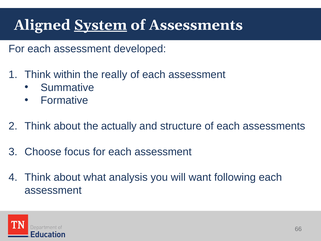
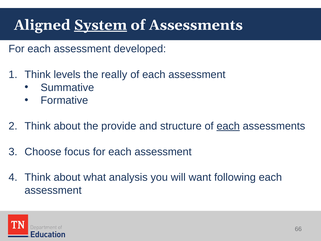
within: within -> levels
actually: actually -> provide
each at (228, 126) underline: none -> present
